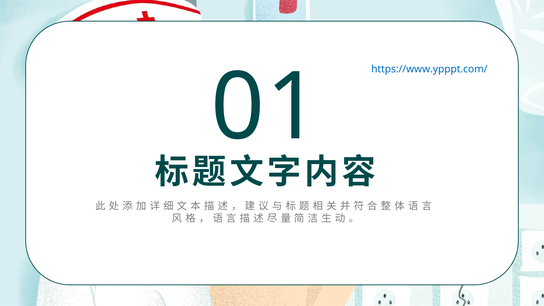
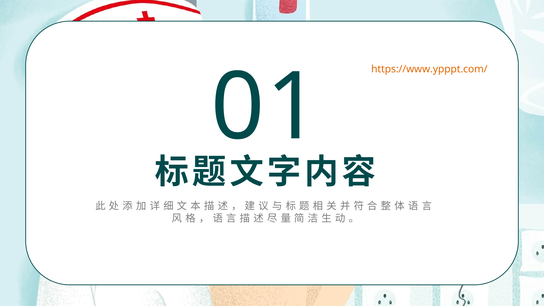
https://www.ypppt.com/ colour: blue -> orange
